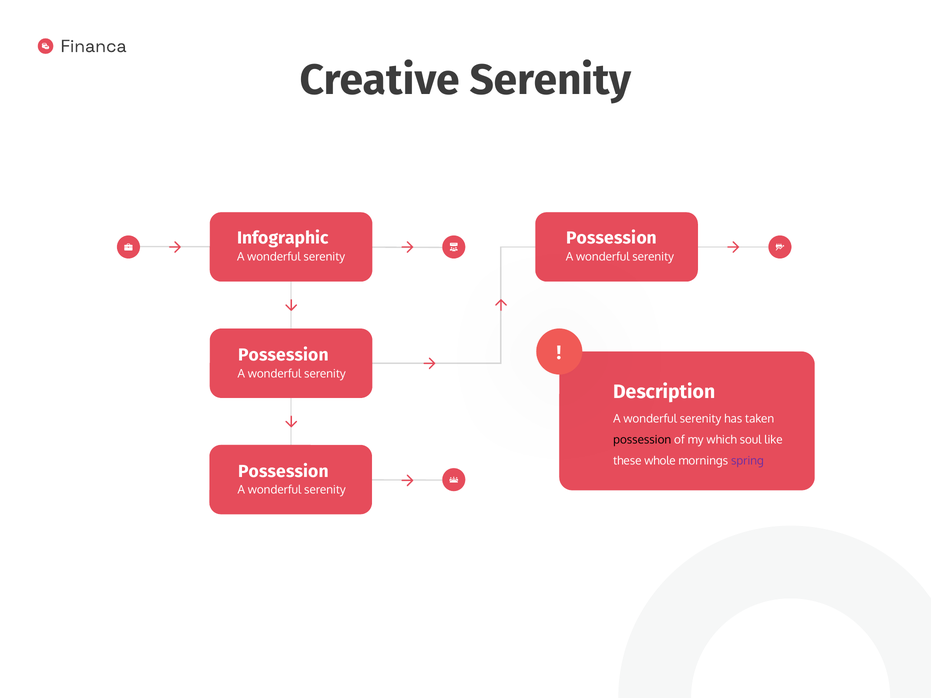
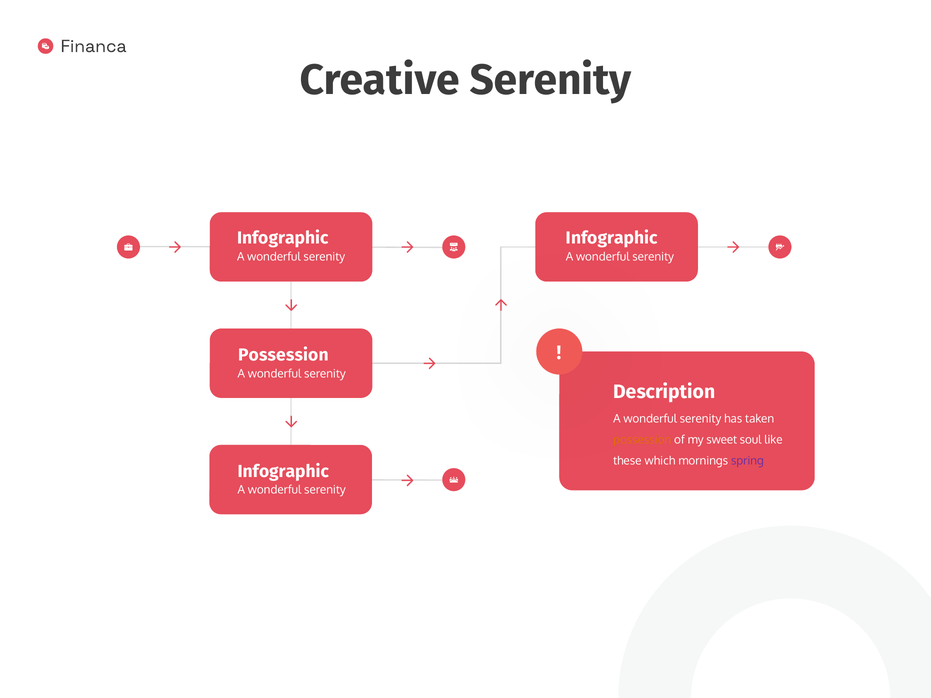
Possession at (612, 238): Possession -> Infographic
possession at (642, 440) colour: black -> orange
which: which -> sweet
whole: whole -> which
Possession at (283, 472): Possession -> Infographic
